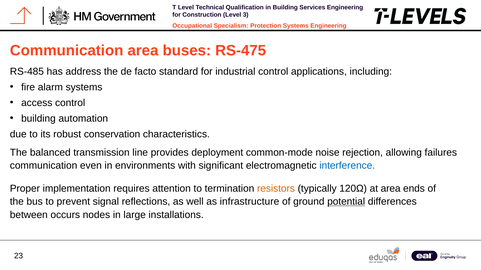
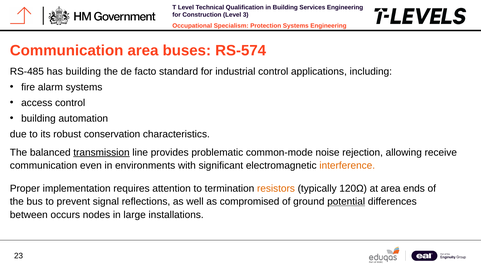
RS-475: RS-475 -> RS-574
has address: address -> building
transmission underline: none -> present
deployment: deployment -> problematic
failures: failures -> receive
interference colour: blue -> orange
infrastructure: infrastructure -> compromised
